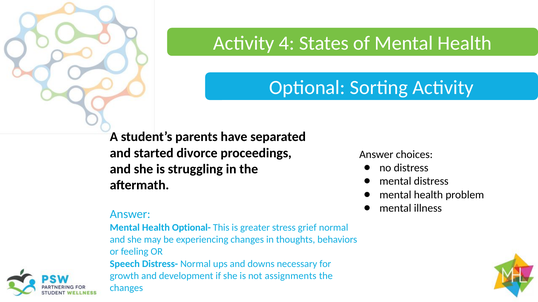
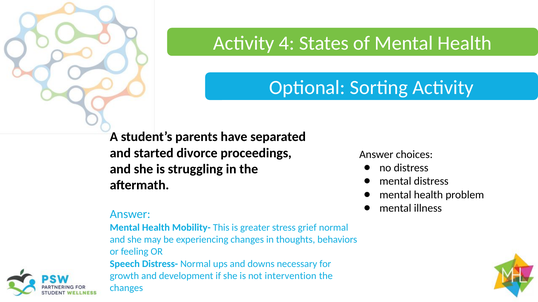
Optional-: Optional- -> Mobility-
assignments: assignments -> intervention
